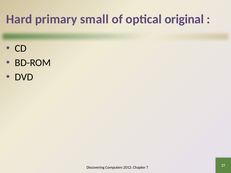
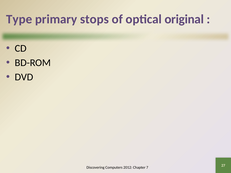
Hard: Hard -> Type
small: small -> stops
